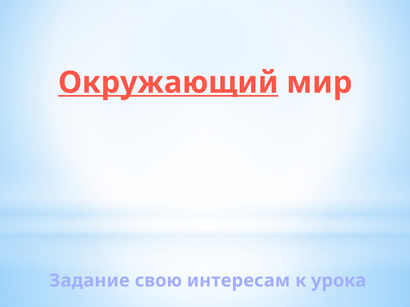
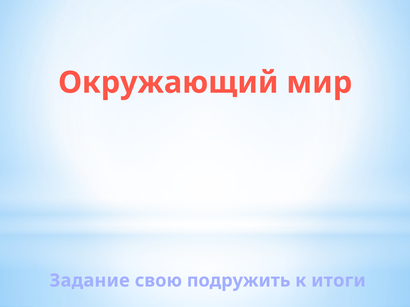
Окружающий underline: present -> none
интересам: интересам -> подружить
урока: урока -> итоги
